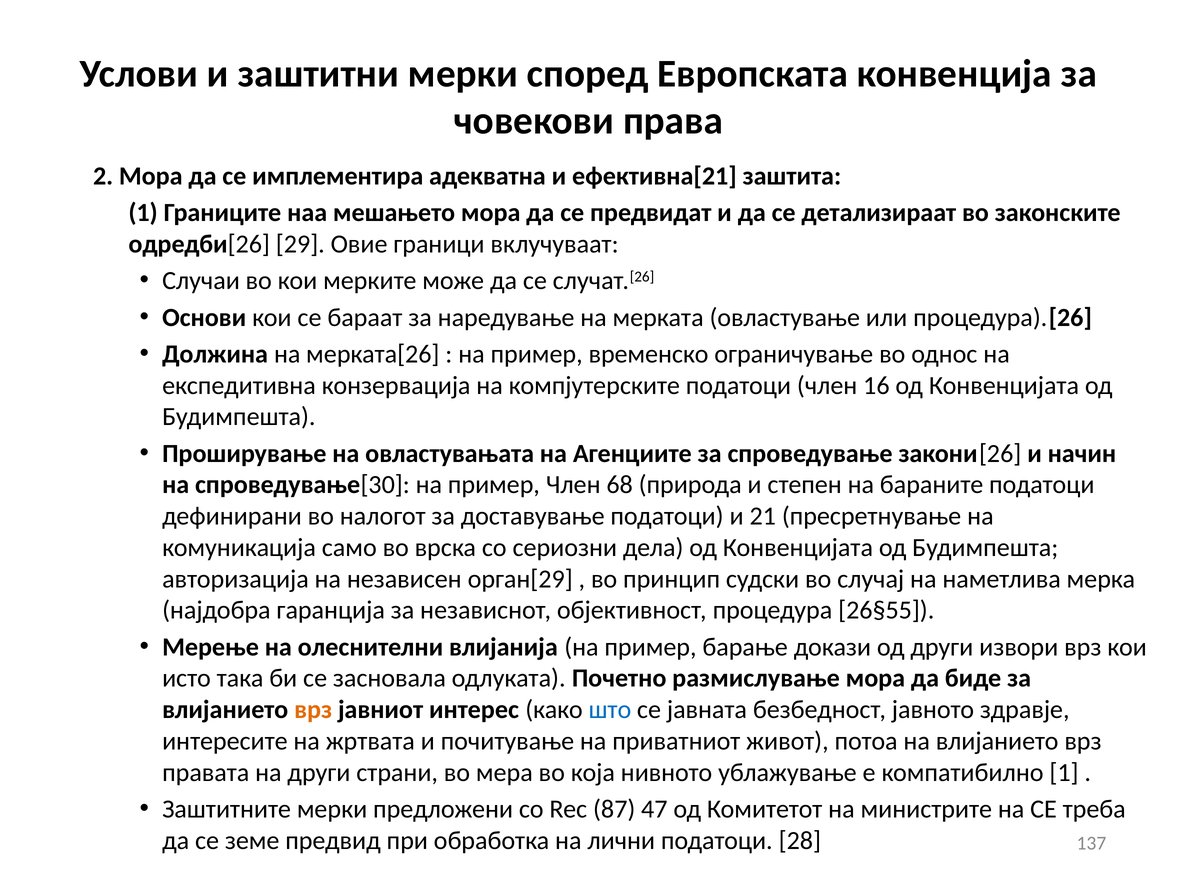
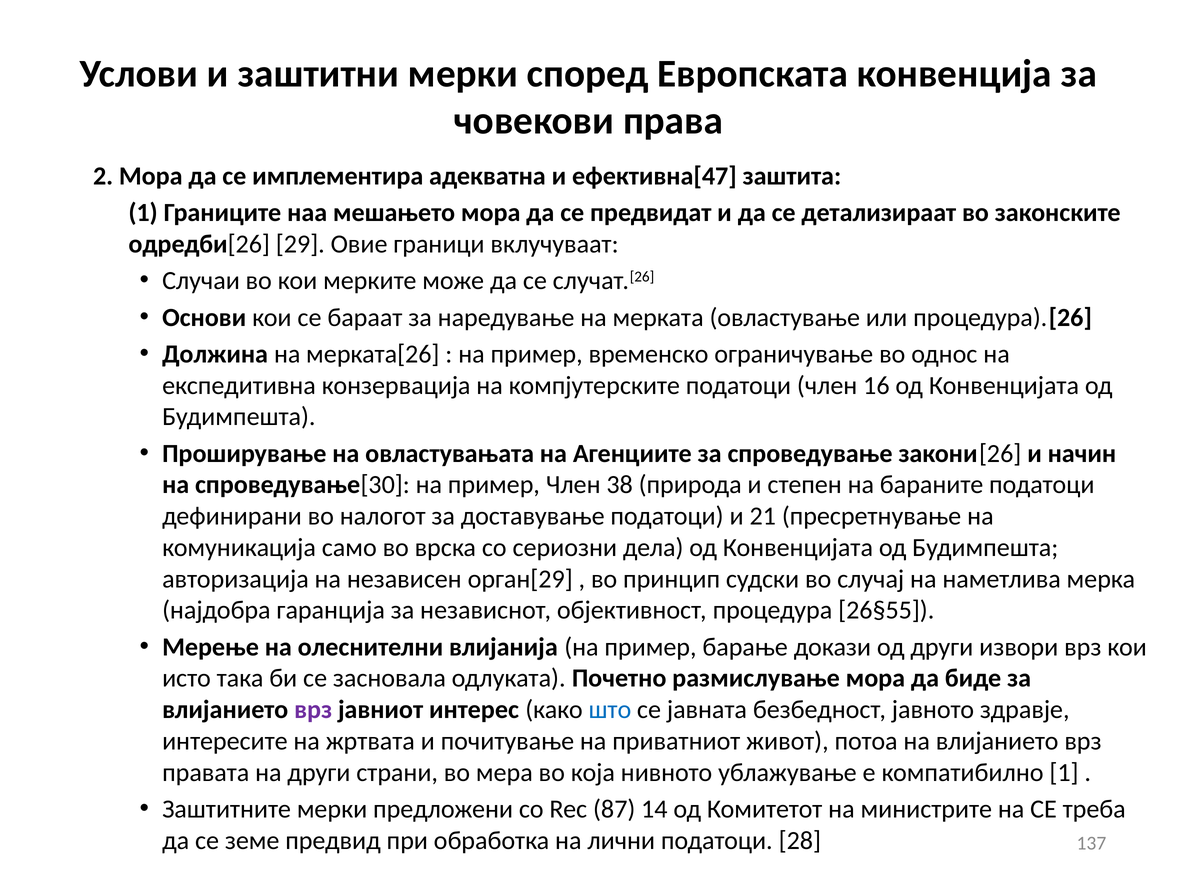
ефективна[21: ефективна[21 -> ефективна[47
68: 68 -> 38
врз at (313, 710) colour: orange -> purple
47: 47 -> 14
